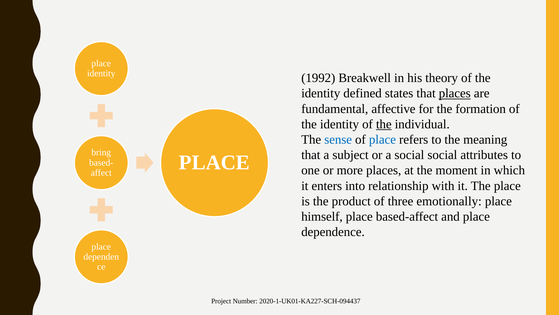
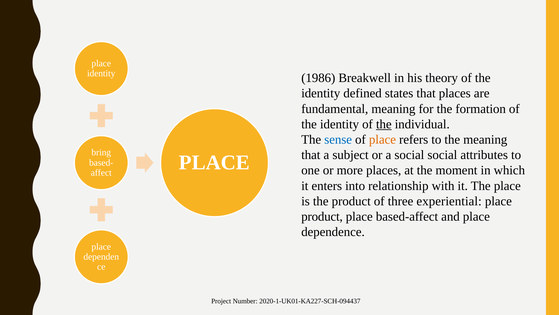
1992: 1992 -> 1986
places at (455, 93) underline: present -> none
fundamental affective: affective -> meaning
place at (382, 139) colour: blue -> orange
emotionally: emotionally -> experiential
himself at (322, 216): himself -> product
